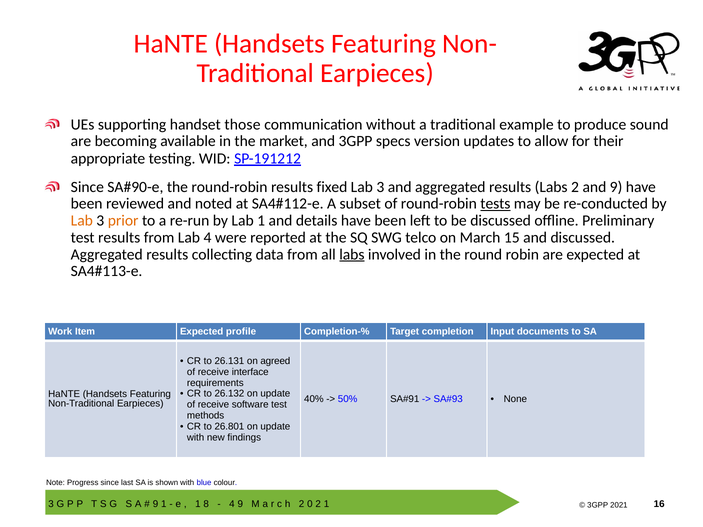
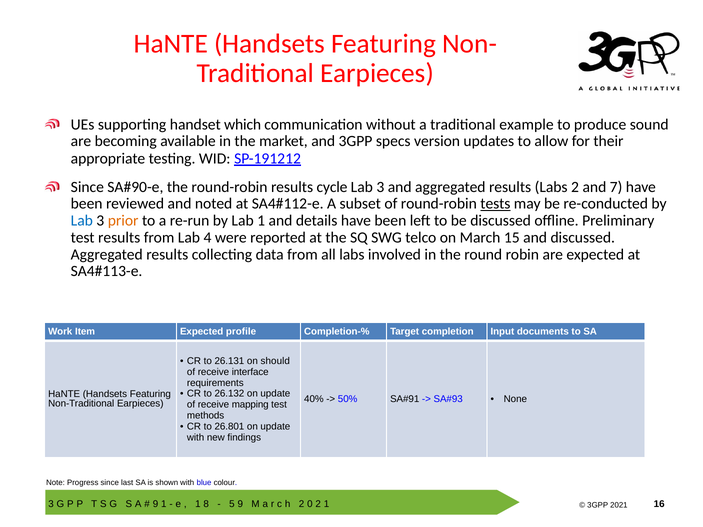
those: those -> which
fixed: fixed -> cycle
and 9: 9 -> 7
Lab at (82, 221) colour: orange -> blue
labs at (352, 254) underline: present -> none
agreed: agreed -> should
software: software -> mapping
4 at (232, 504): 4 -> 5
